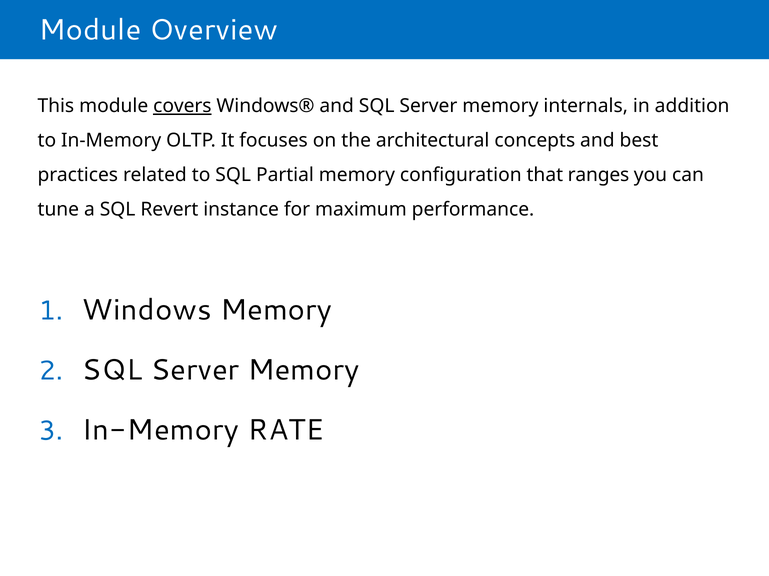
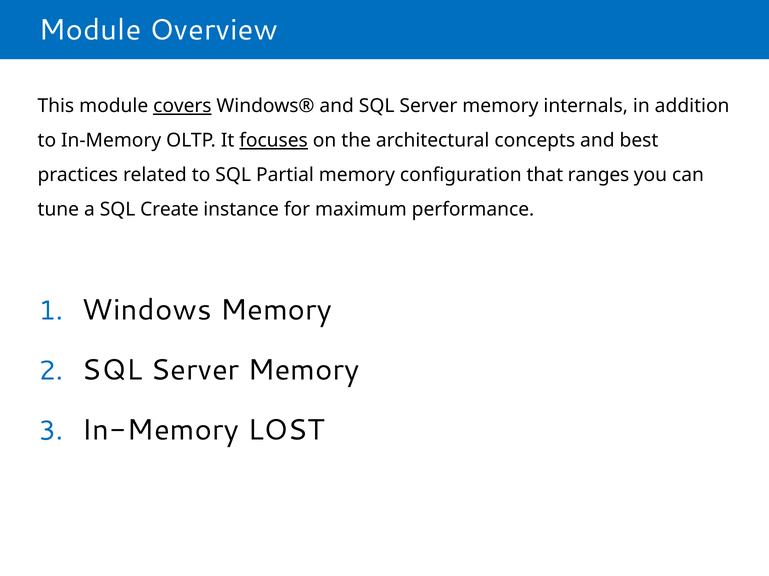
focuses underline: none -> present
Revert: Revert -> Create
RATE: RATE -> LOST
